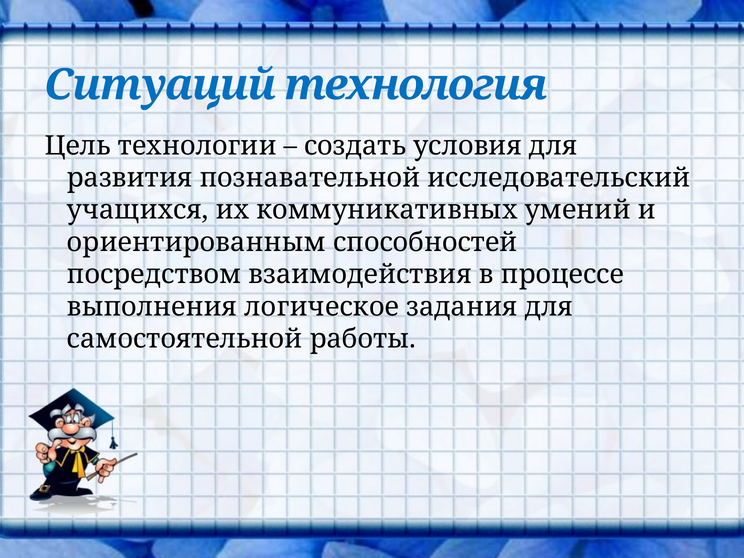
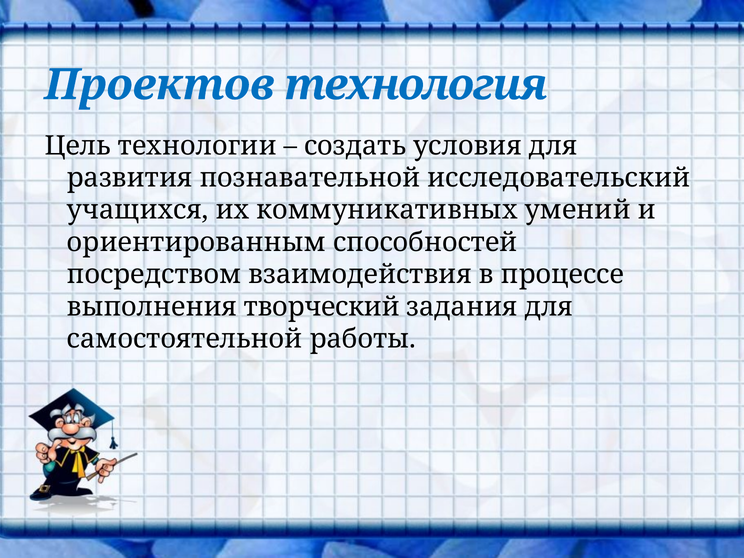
Ситуаций: Ситуаций -> Проектов
логическое: логическое -> творческий
